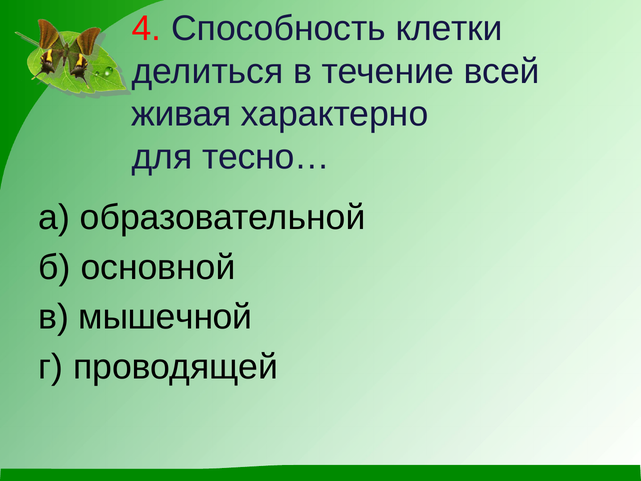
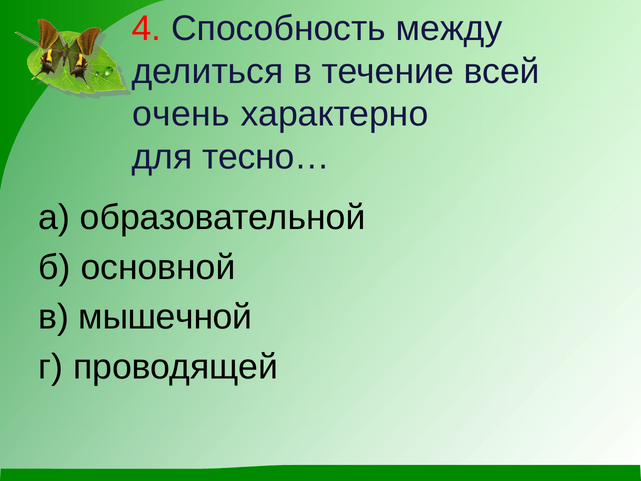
клетки: клетки -> между
живая: живая -> очень
